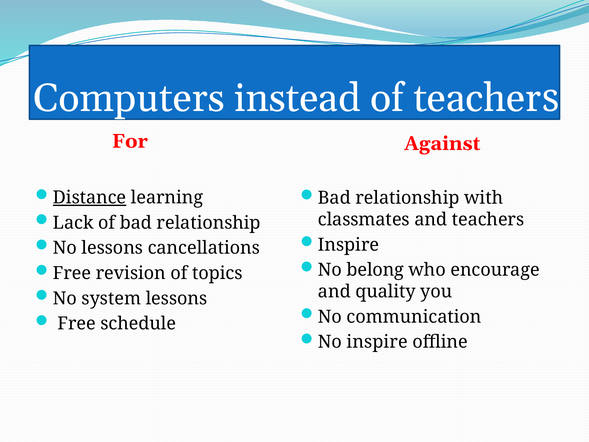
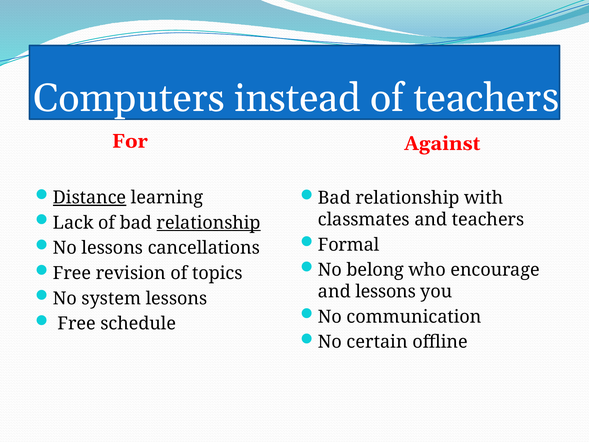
relationship at (209, 223) underline: none -> present
Inspire at (349, 245): Inspire -> Formal
and quality: quality -> lessons
No inspire: inspire -> certain
